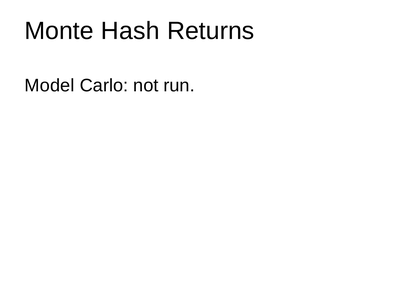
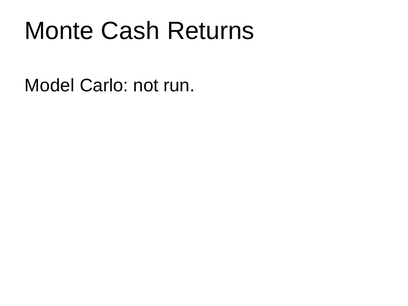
Hash: Hash -> Cash
